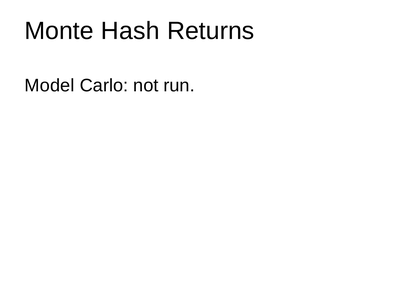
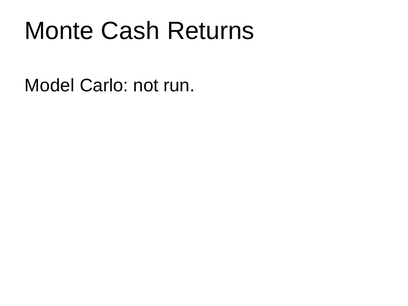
Hash: Hash -> Cash
